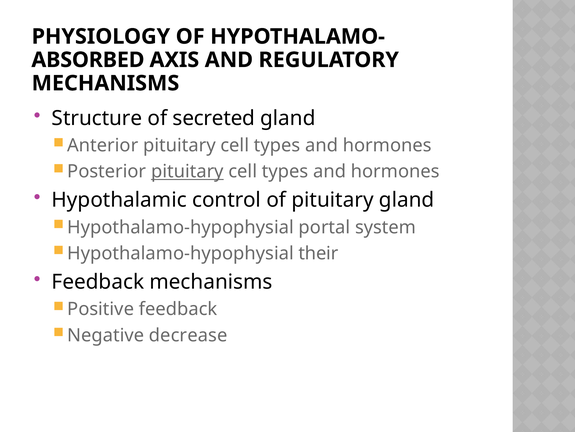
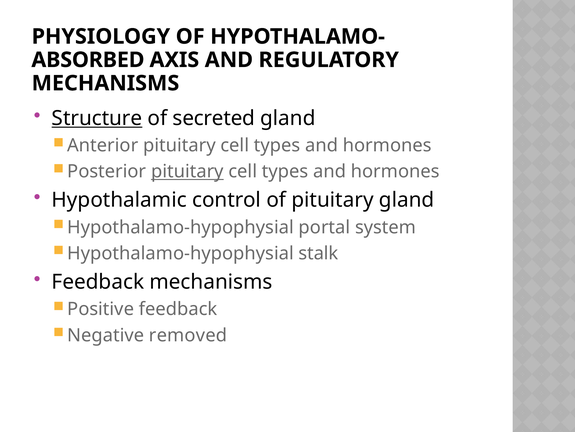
Structure underline: none -> present
their: their -> stalk
decrease: decrease -> removed
